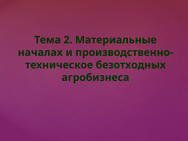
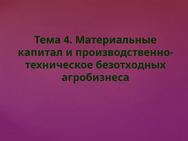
2: 2 -> 4
началах: началах -> капитал
